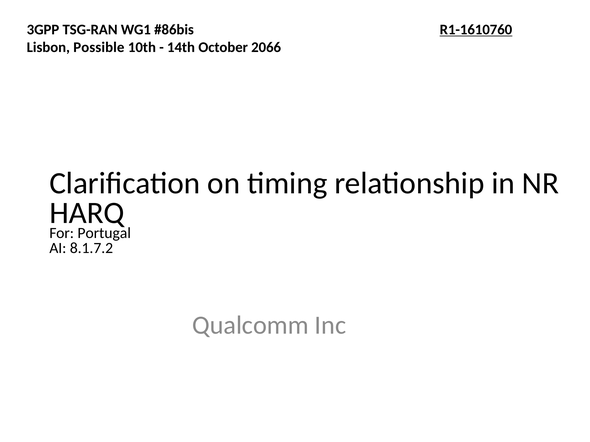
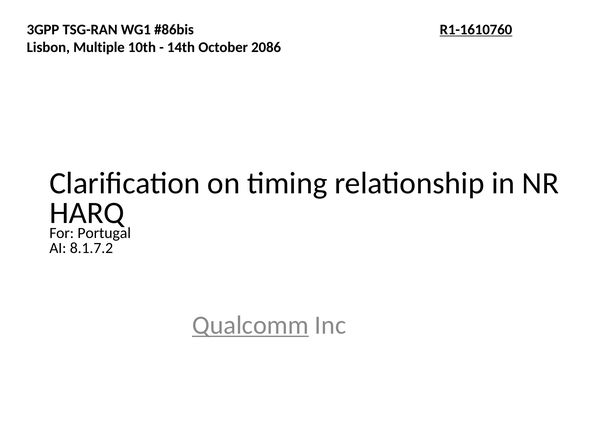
Possible: Possible -> Multiple
2066: 2066 -> 2086
Qualcomm underline: none -> present
